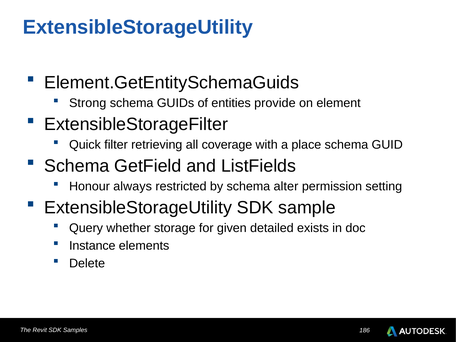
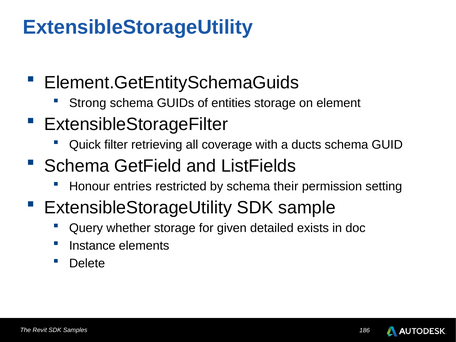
entities provide: provide -> storage
place: place -> ducts
always: always -> entries
alter: alter -> their
